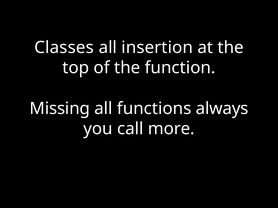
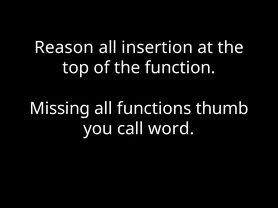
Classes: Classes -> Reason
always: always -> thumb
more: more -> word
